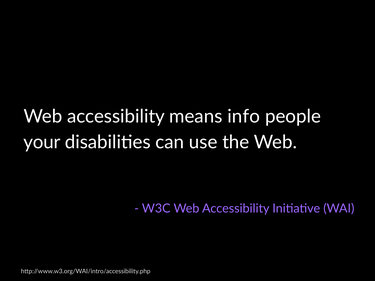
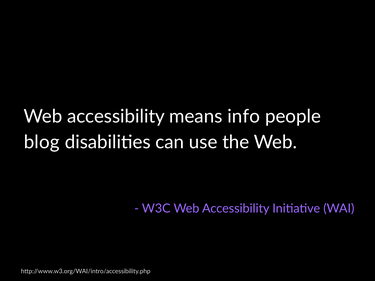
your: your -> blog
